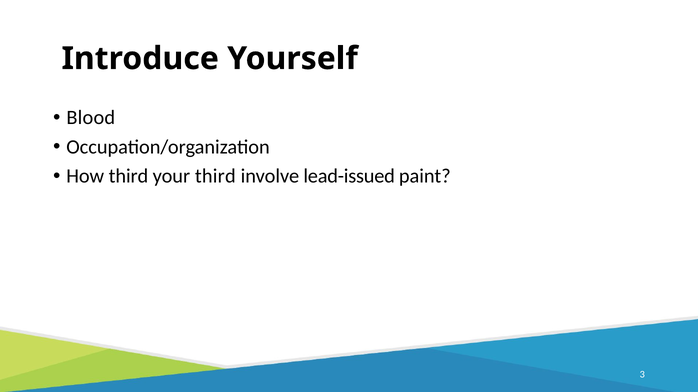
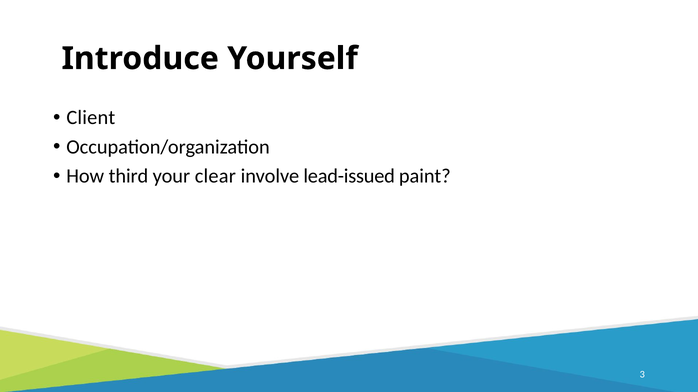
Blood: Blood -> Client
your third: third -> clear
